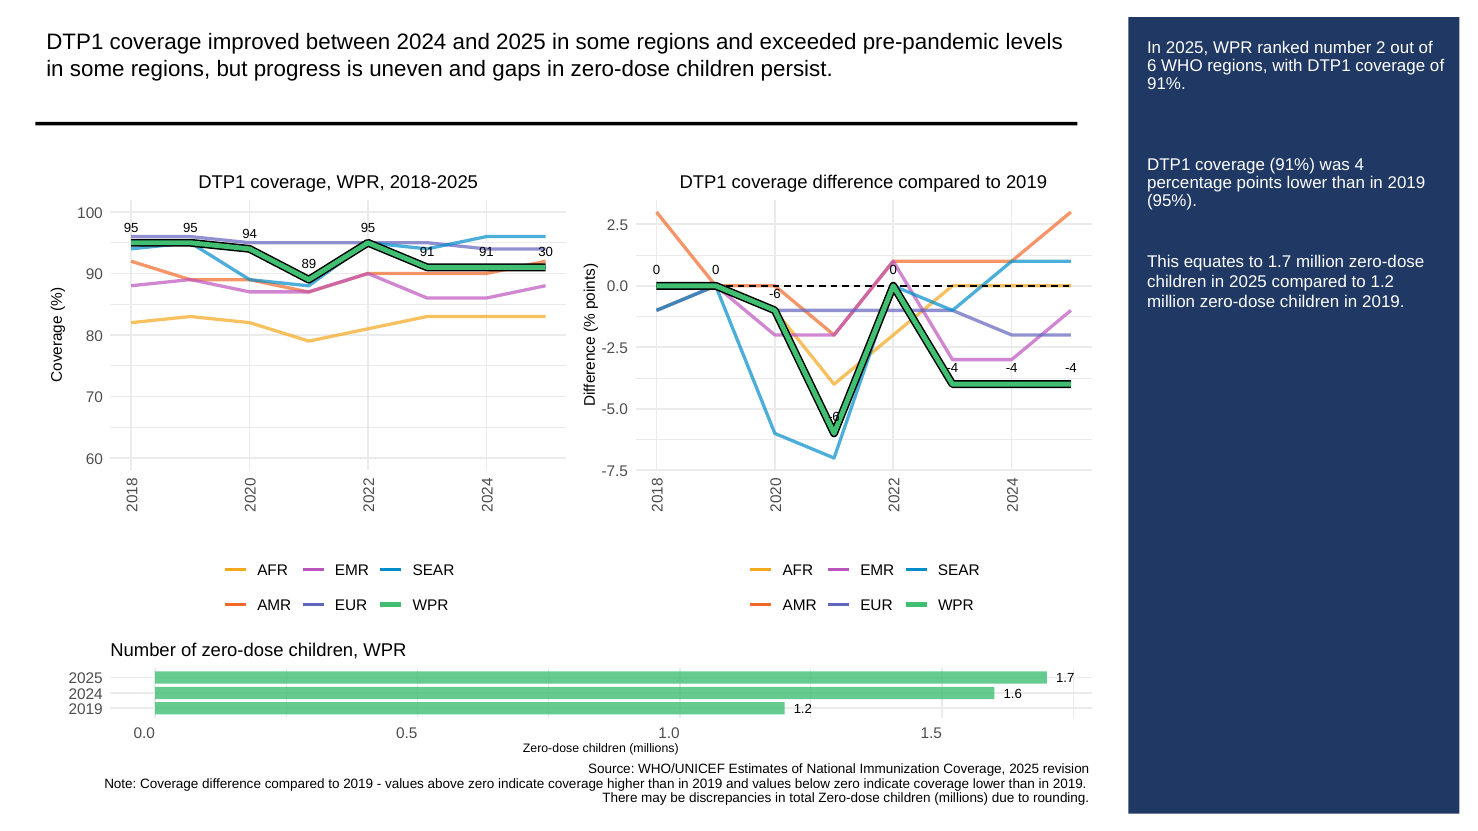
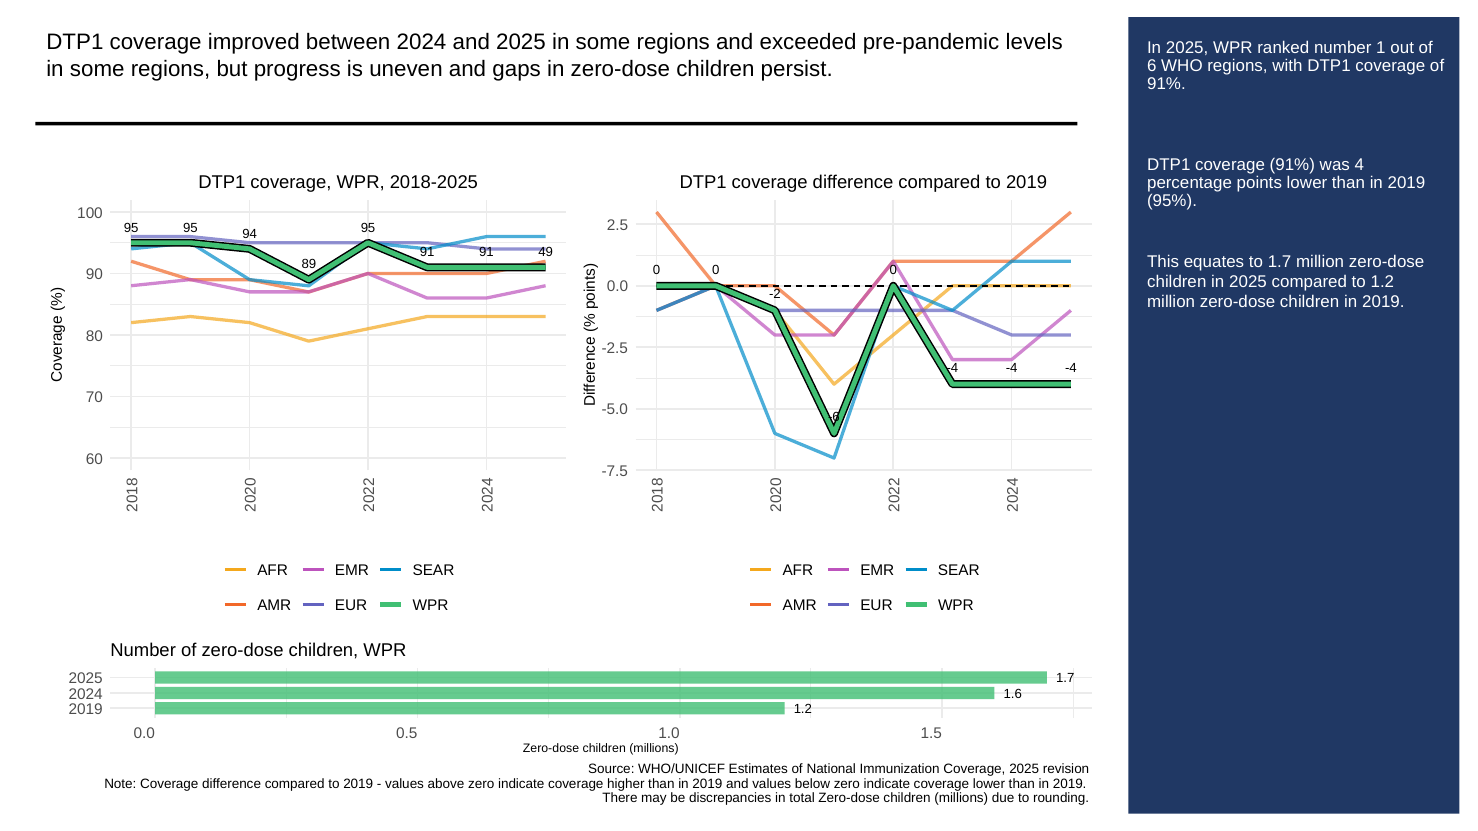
number 2: 2 -> 1
30: 30 -> 49
-6 at (775, 294): -6 -> -2
